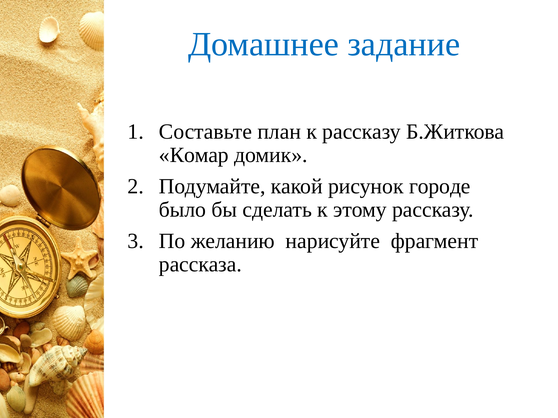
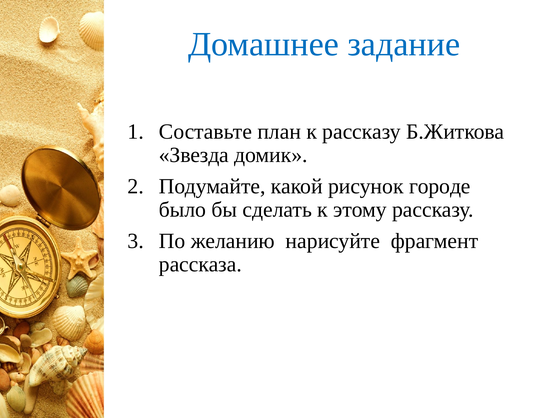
Комар: Комар -> Звезда
